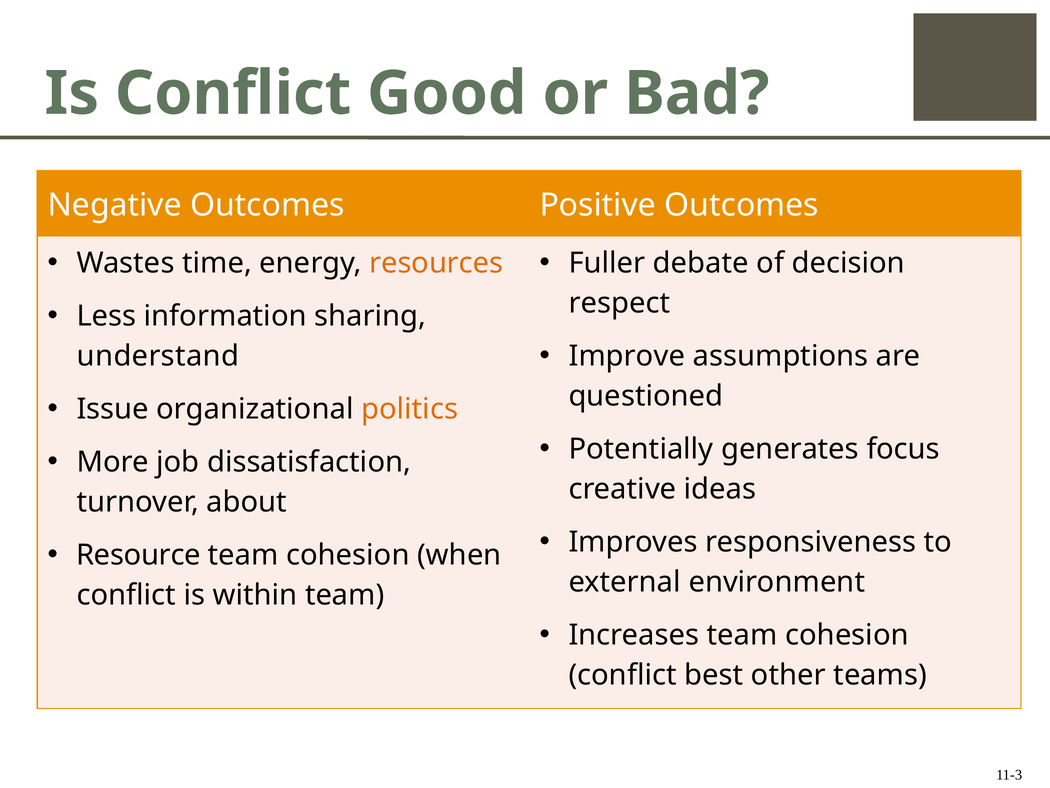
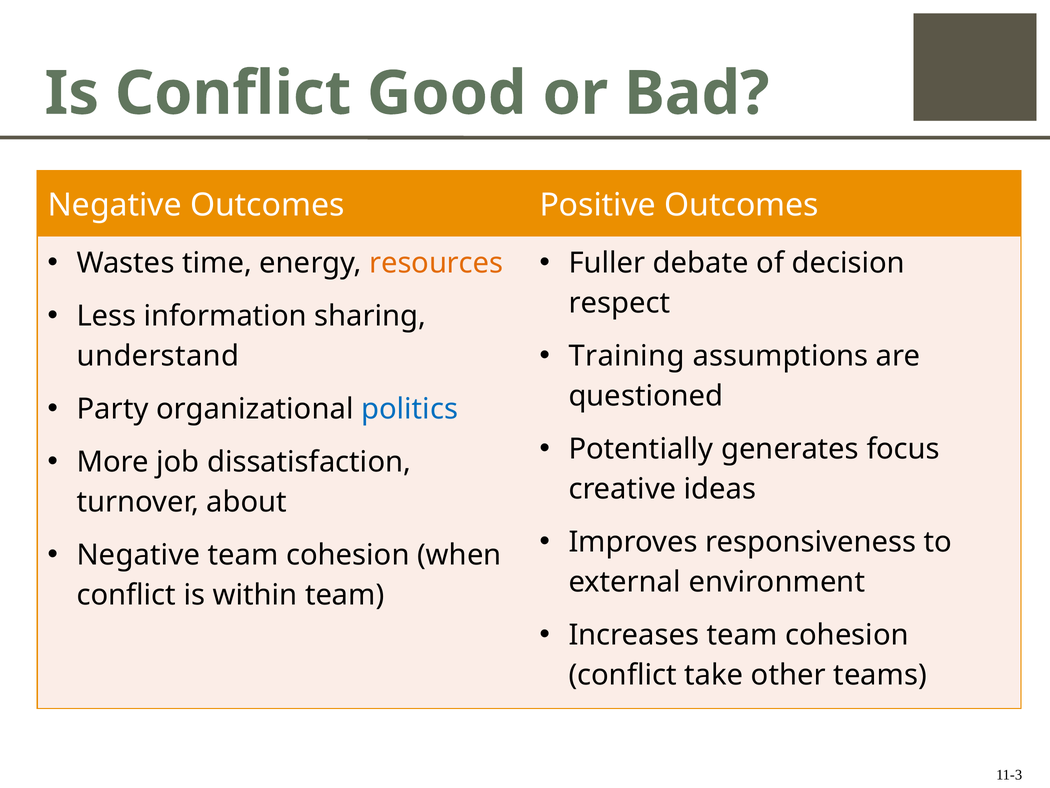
Improve: Improve -> Training
Issue: Issue -> Party
politics colour: orange -> blue
Resource at (139, 555): Resource -> Negative
best: best -> take
